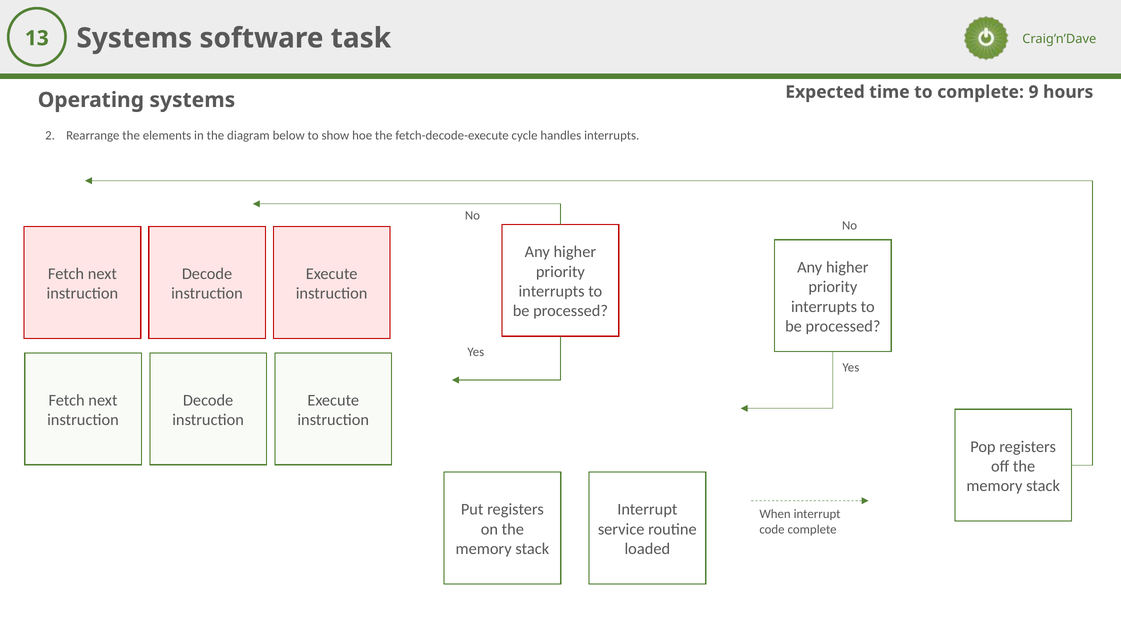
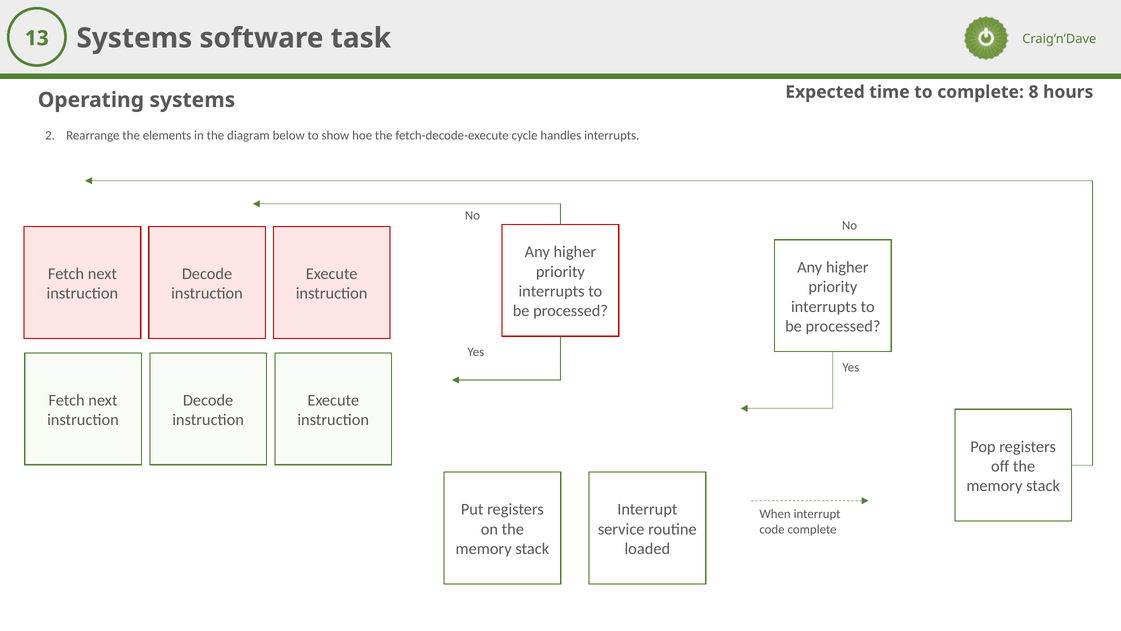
9: 9 -> 8
